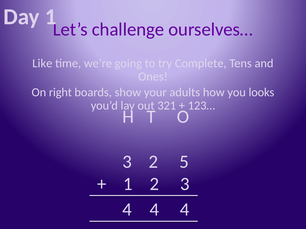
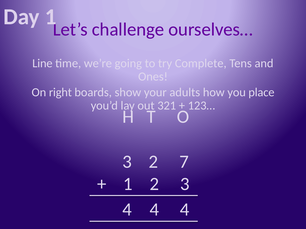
Like: Like -> Line
looks: looks -> place
5: 5 -> 7
